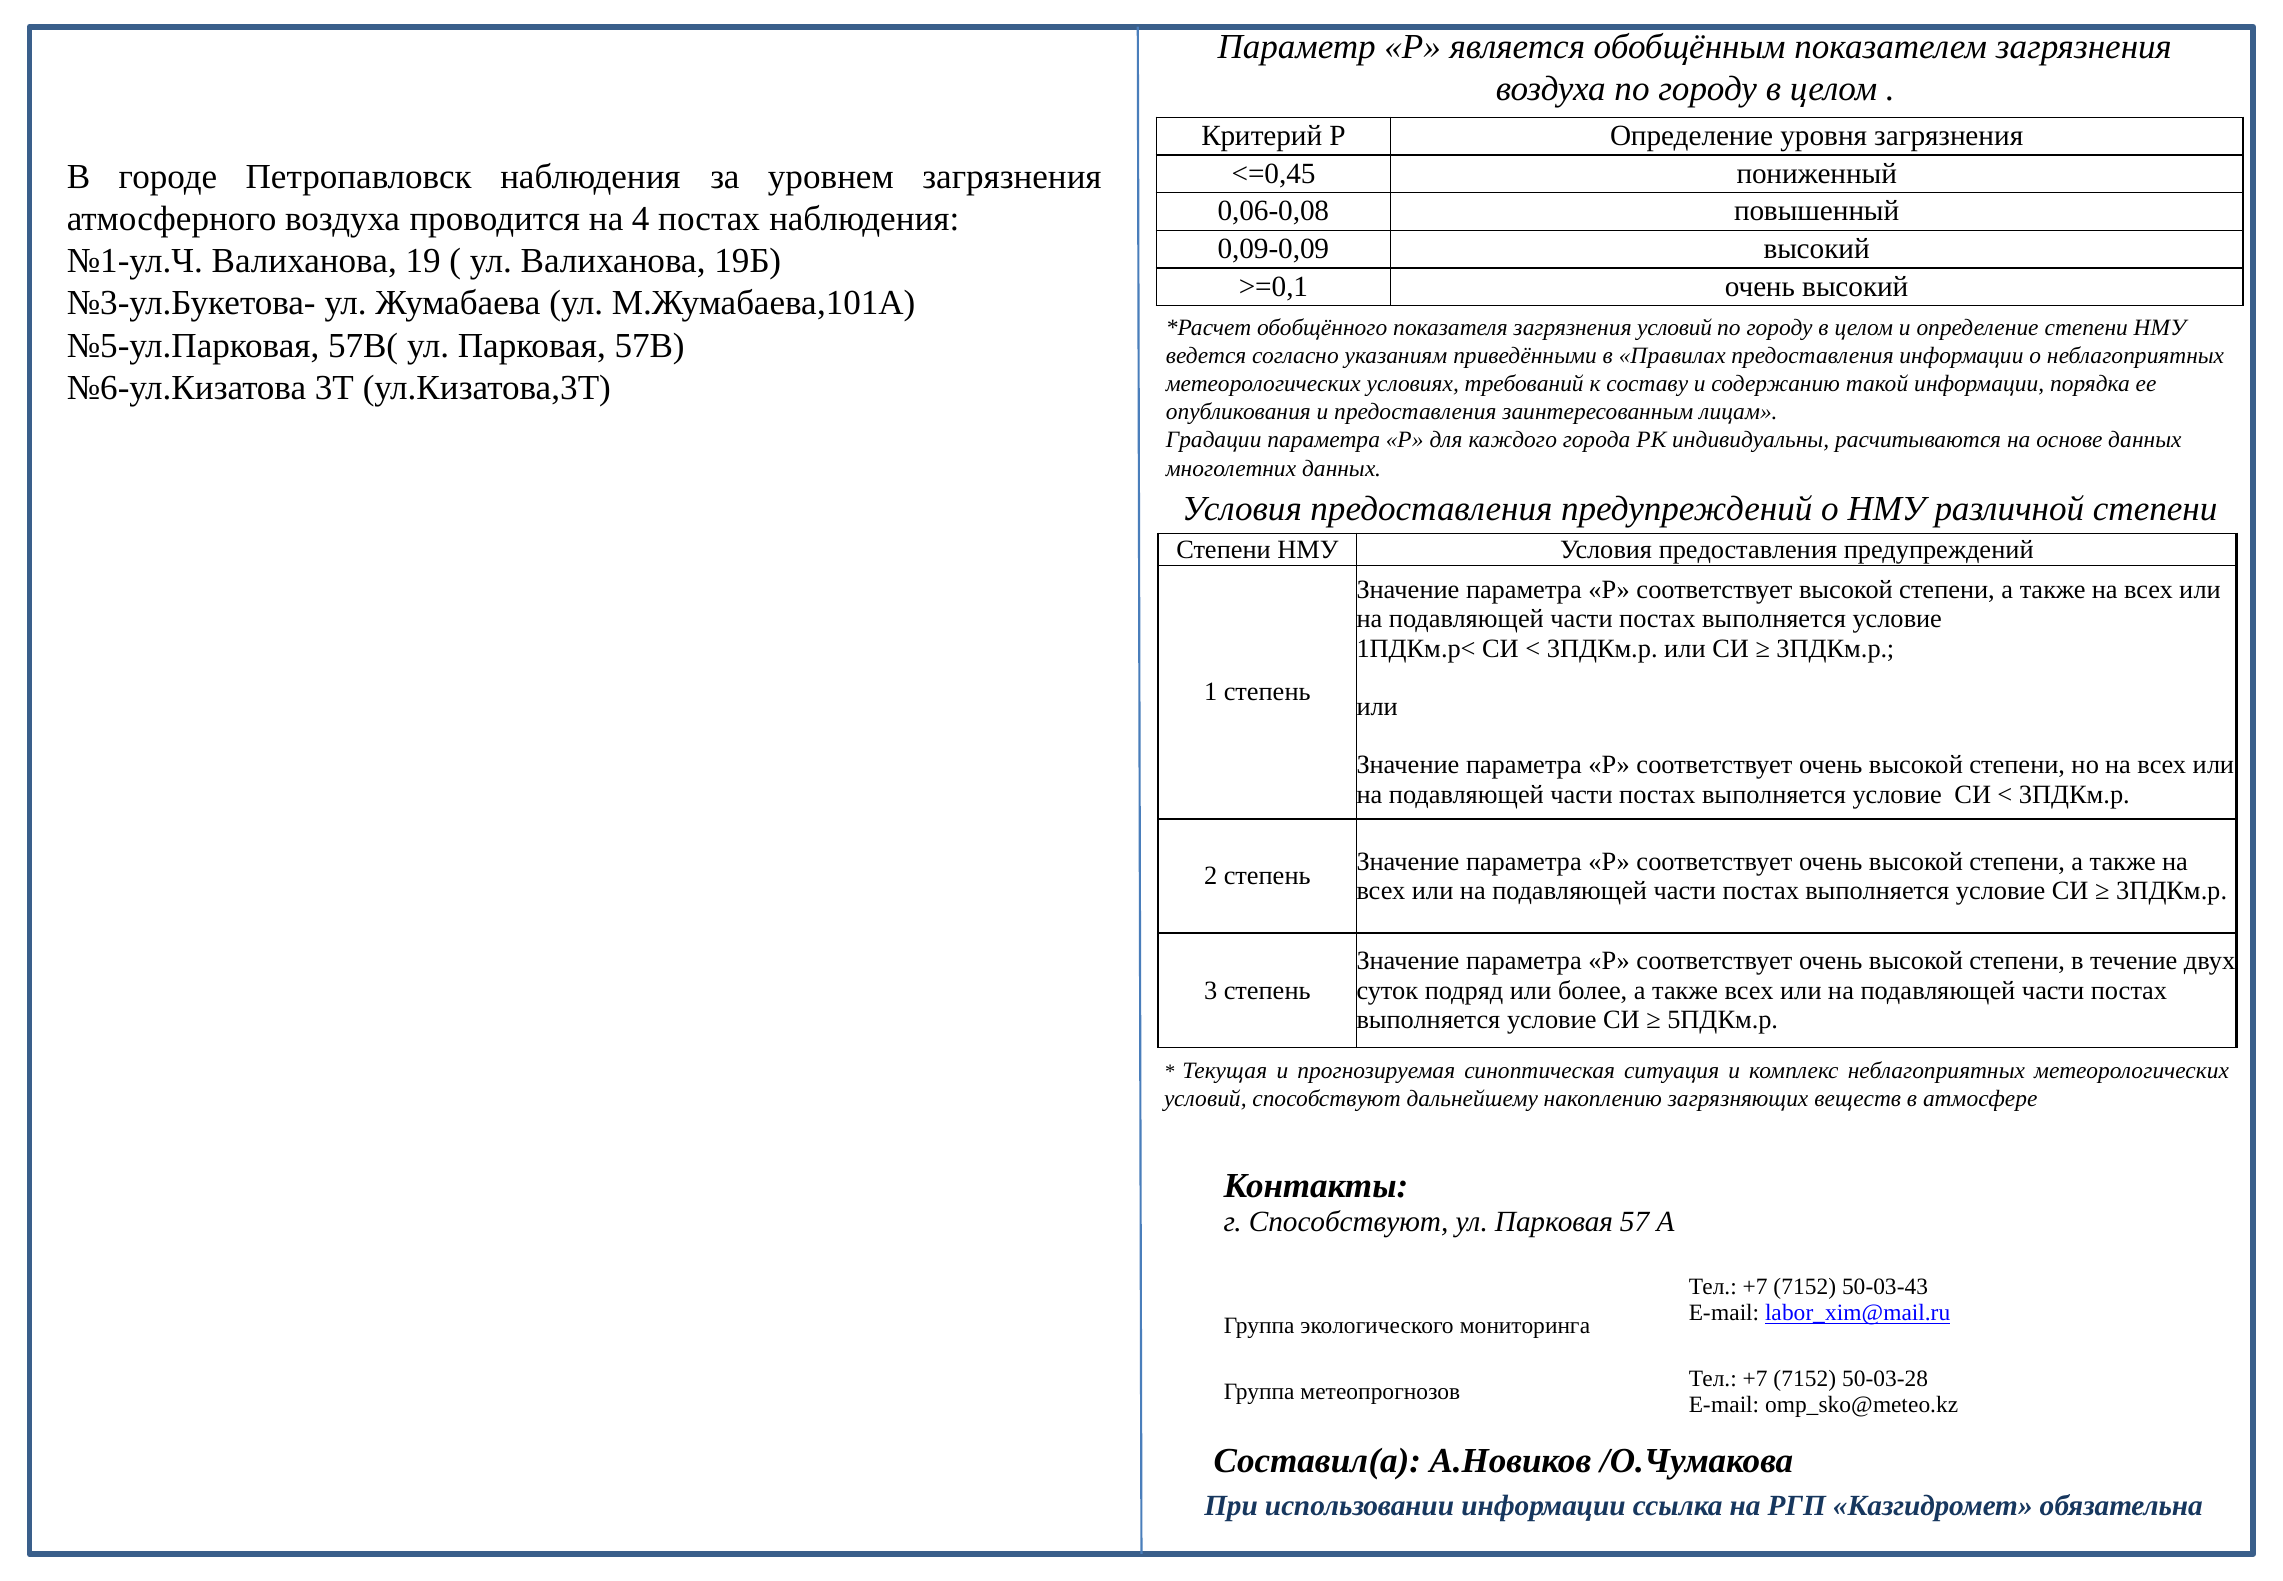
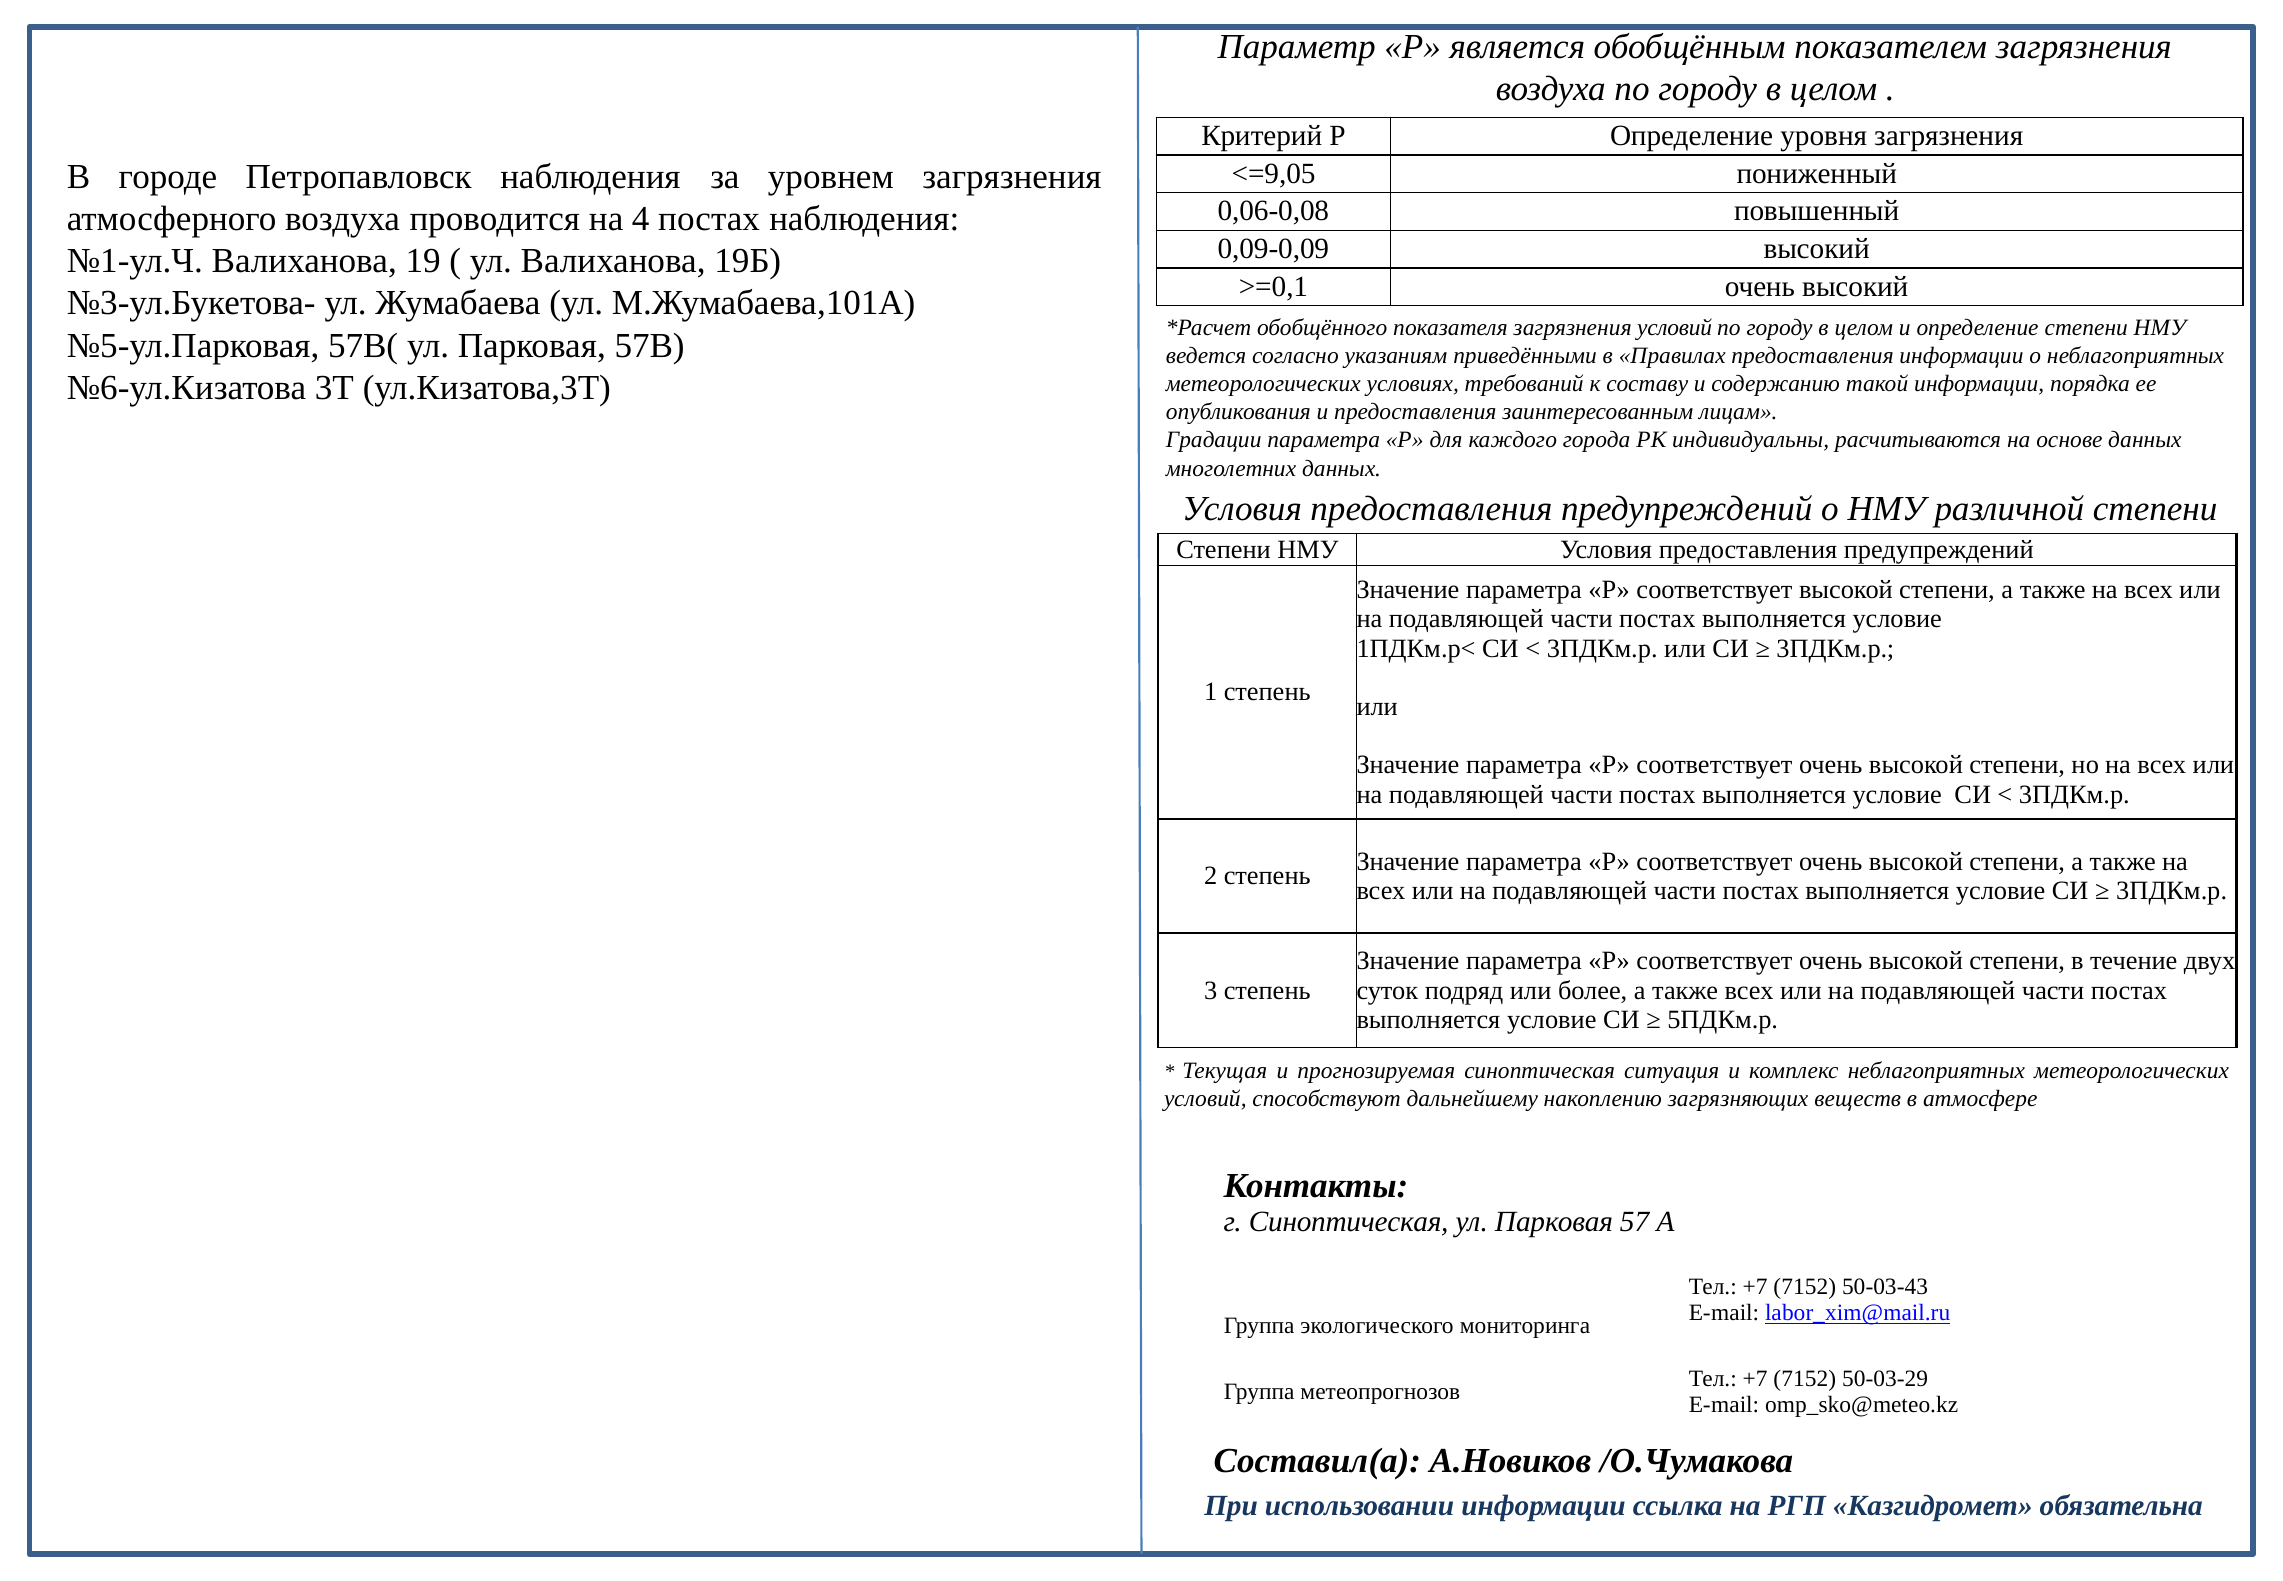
<=0,45: <=0,45 -> <=9,05
г Способствуют: Способствуют -> Синоптическая
50-03-28: 50-03-28 -> 50-03-29
